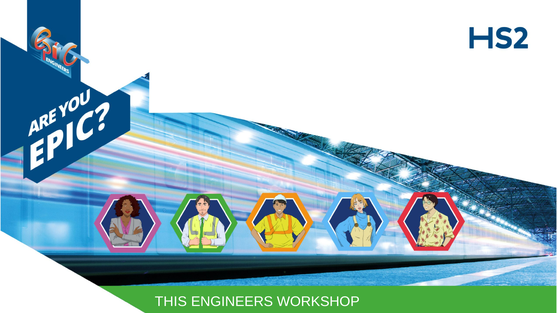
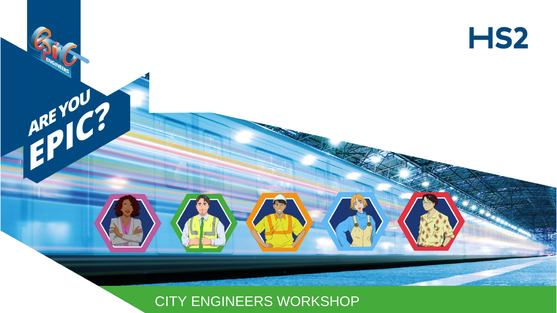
THIS: THIS -> CITY
